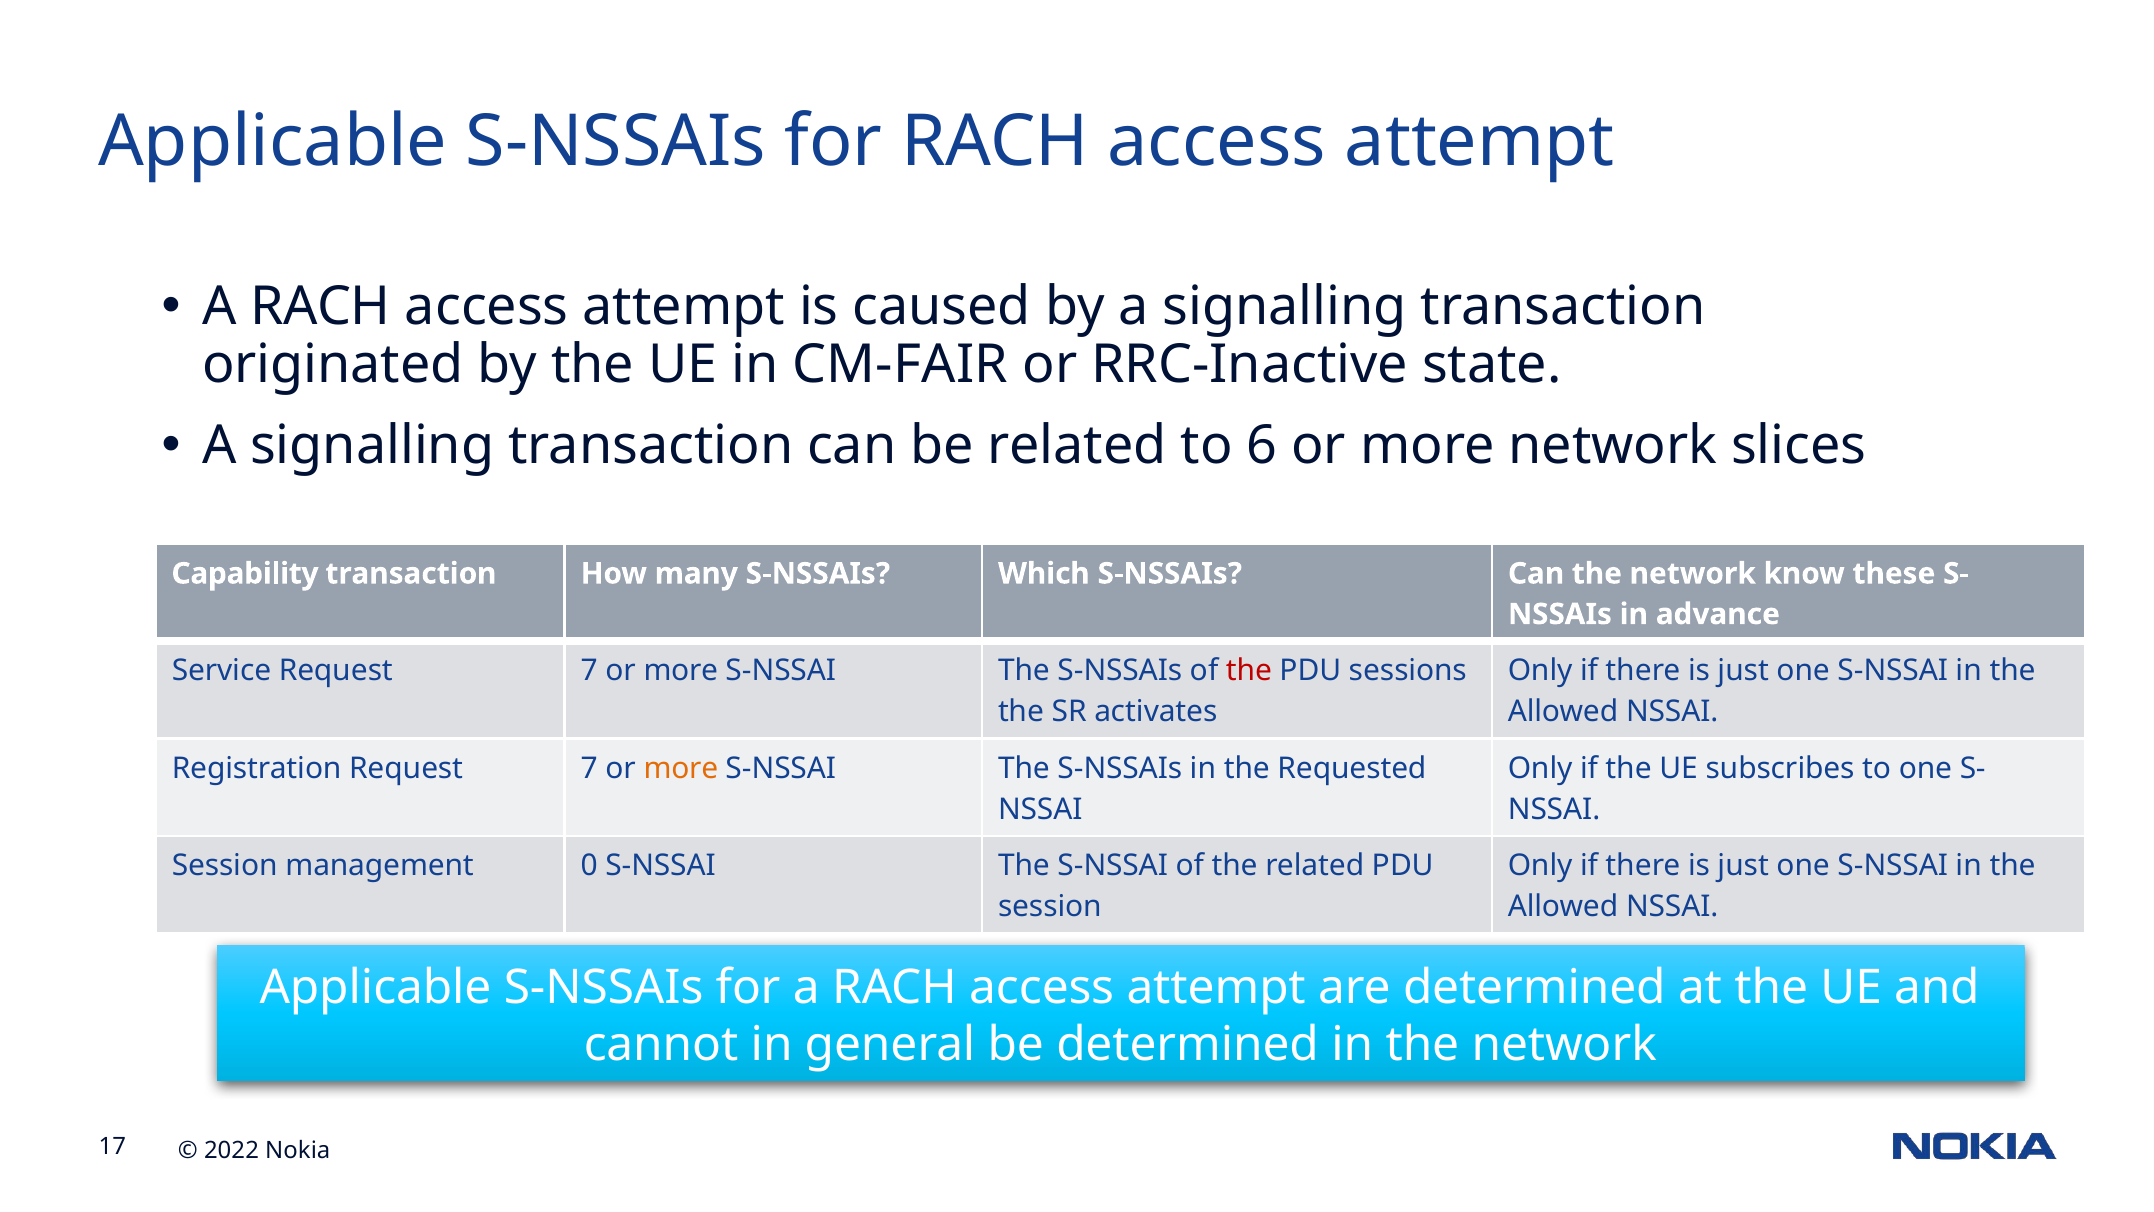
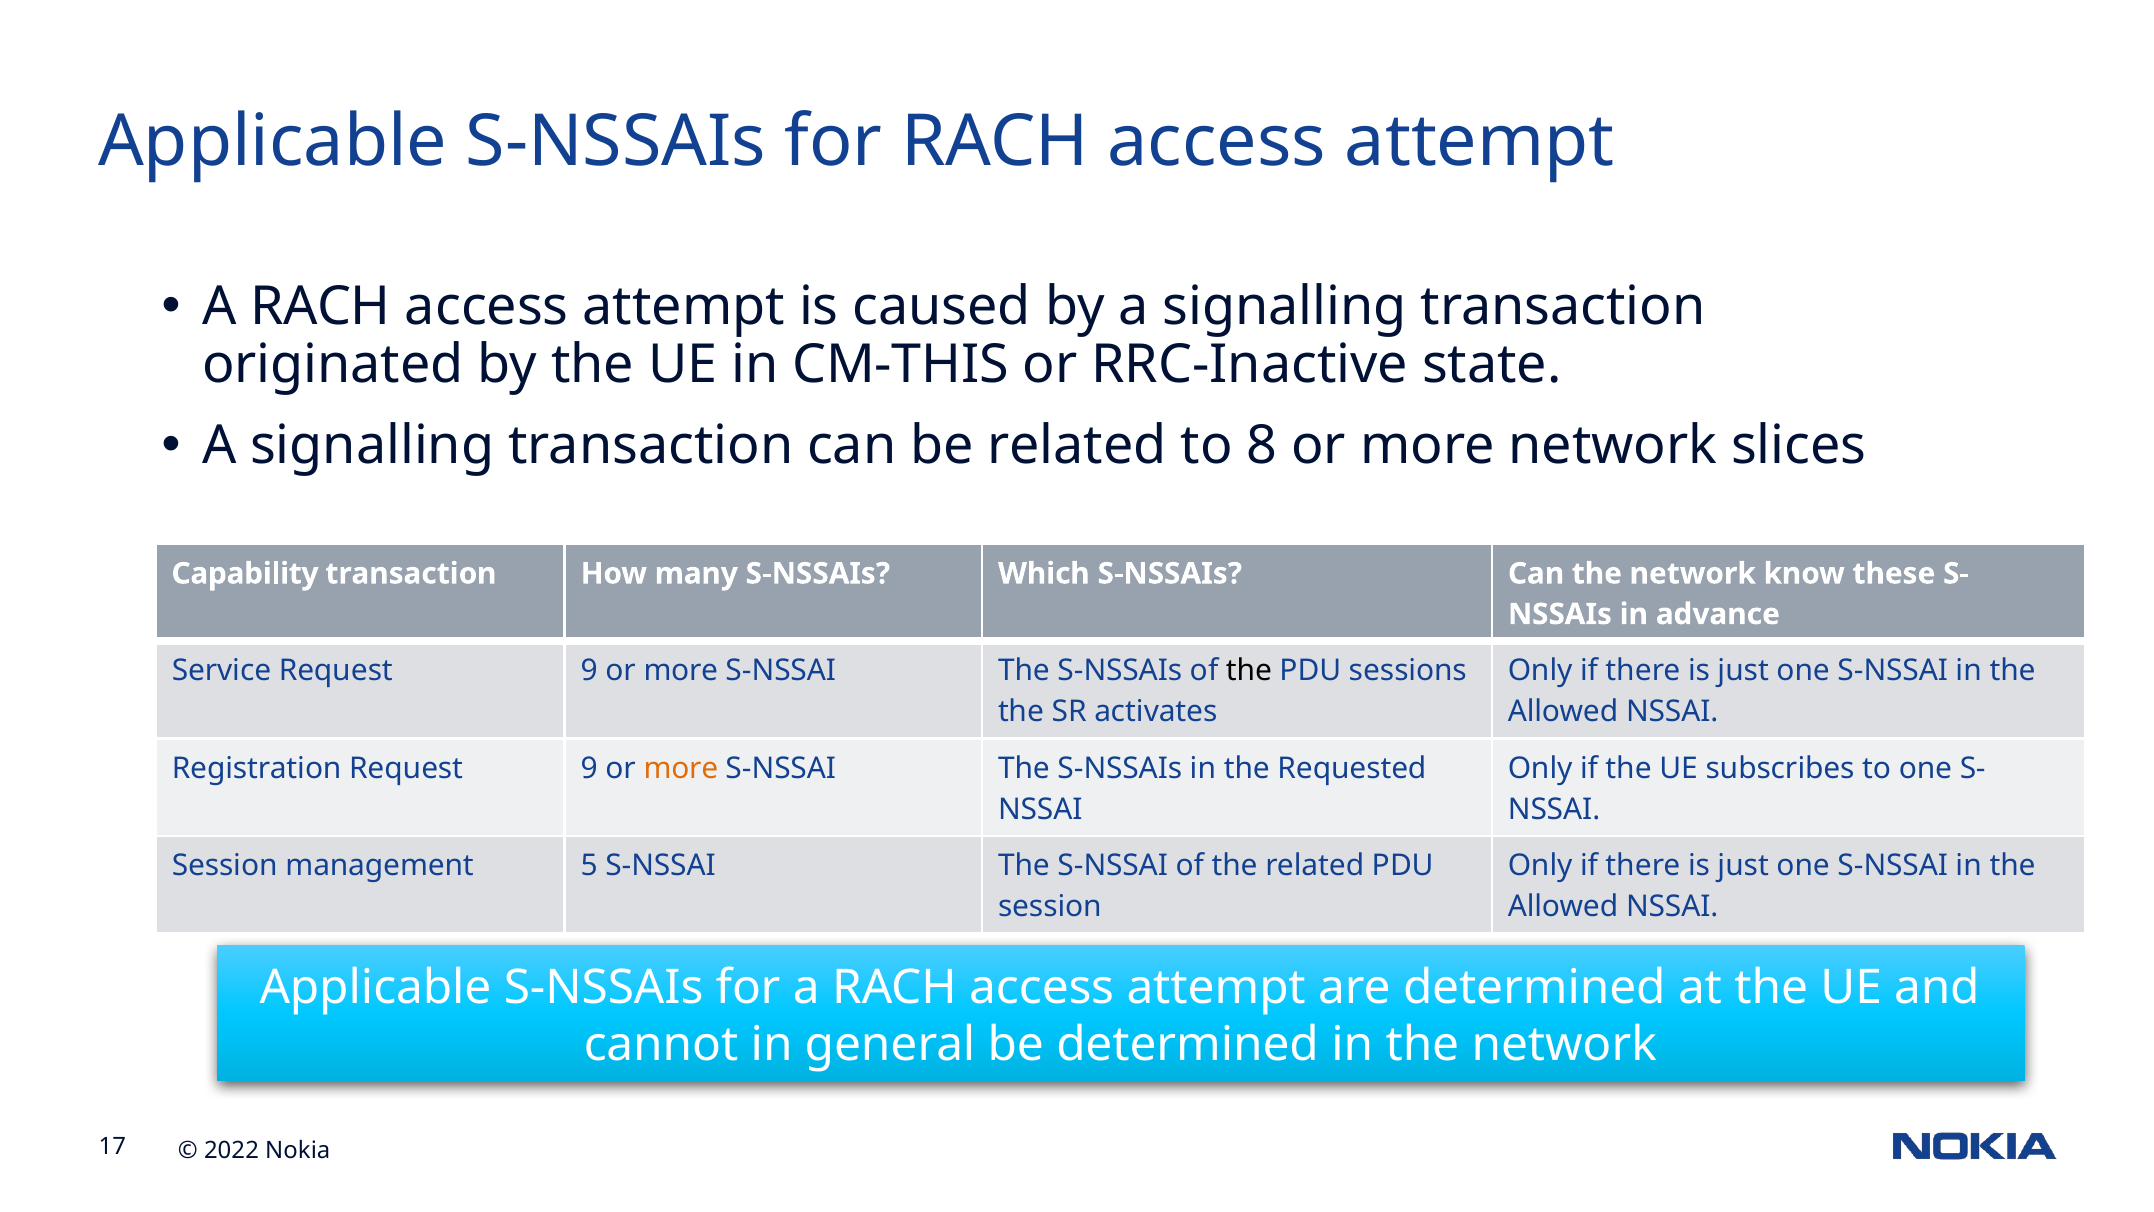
CM-FAIR: CM-FAIR -> CM-THIS
6: 6 -> 8
Service Request 7: 7 -> 9
the at (1249, 671) colour: red -> black
Registration Request 7: 7 -> 9
0: 0 -> 5
